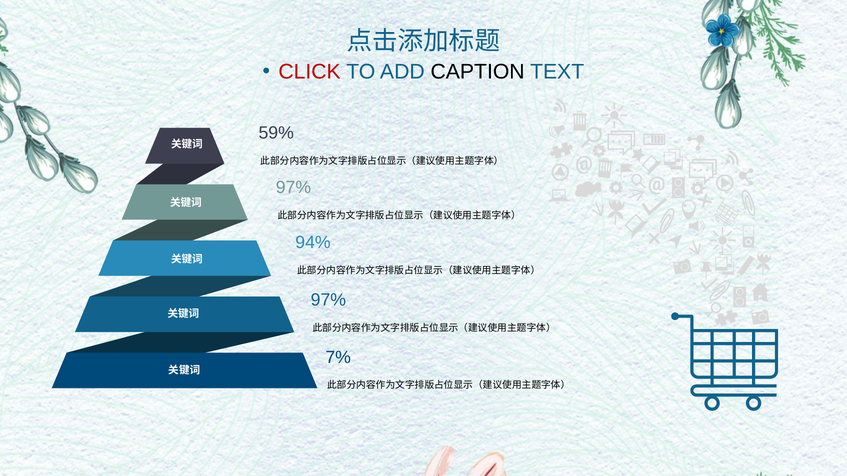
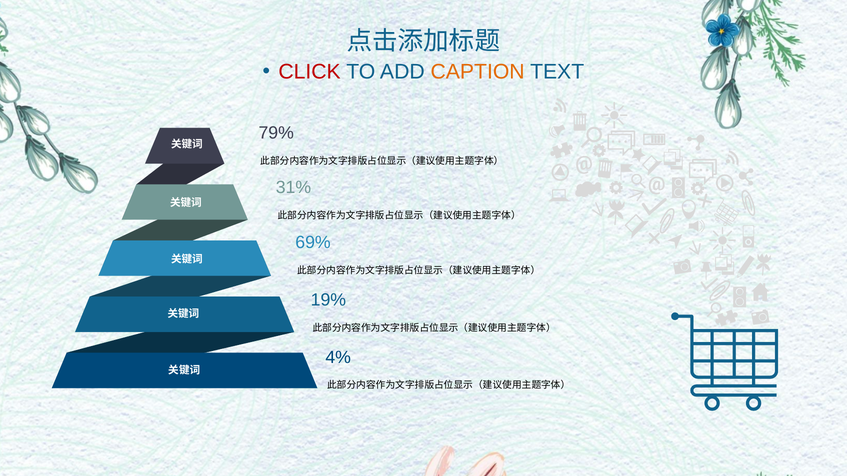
CAPTION colour: black -> orange
59%: 59% -> 79%
97% at (293, 188): 97% -> 31%
94%: 94% -> 69%
97% at (328, 300): 97% -> 19%
7%: 7% -> 4%
